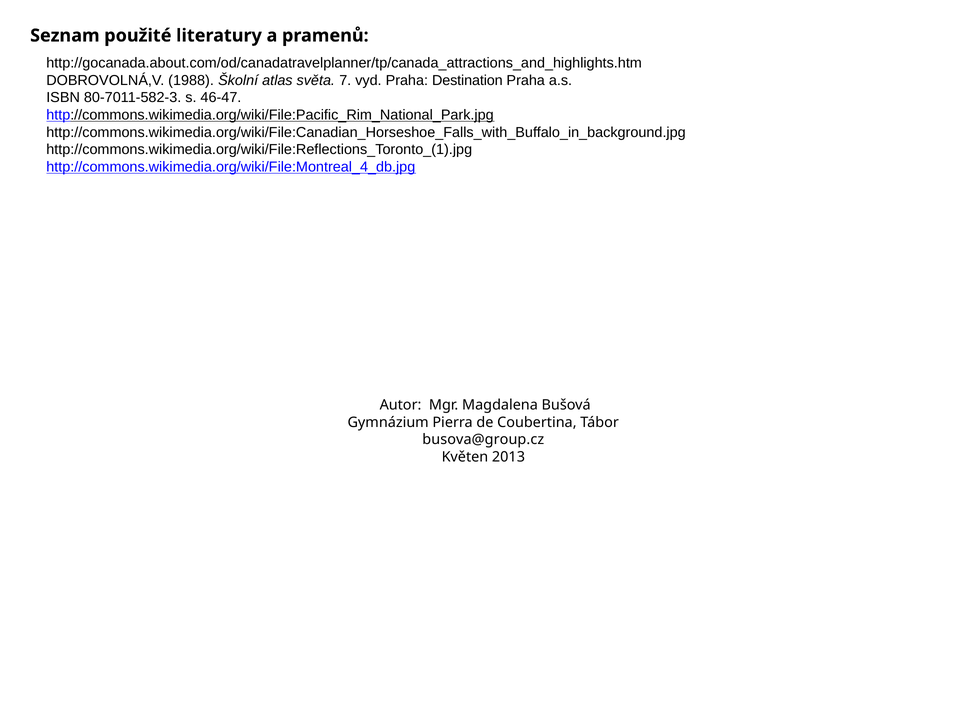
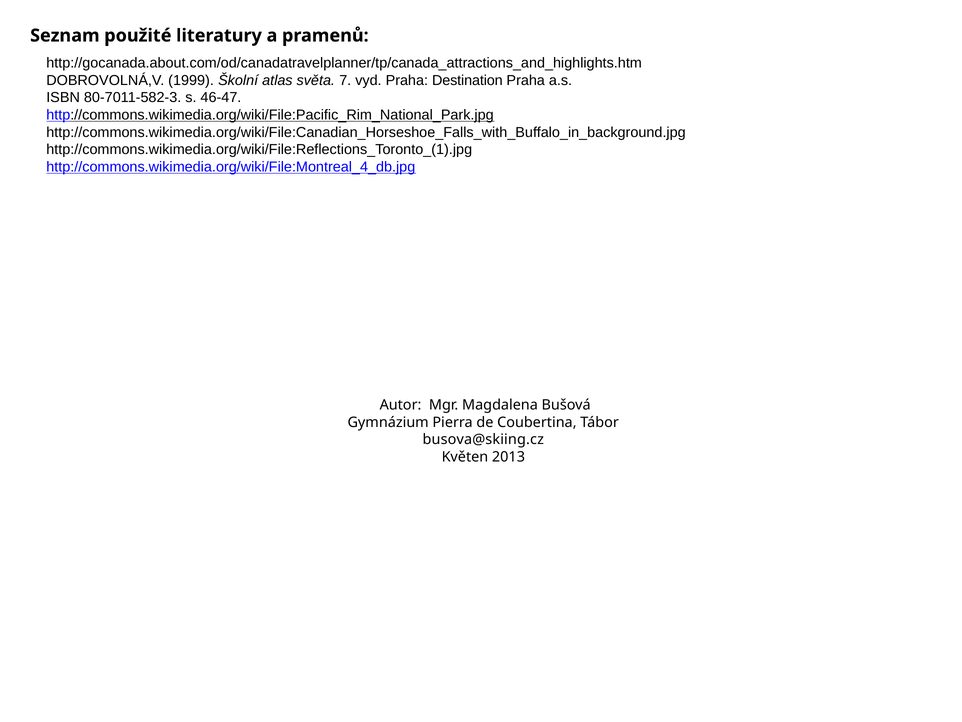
1988: 1988 -> 1999
busova@group.cz: busova@group.cz -> busova@skiing.cz
